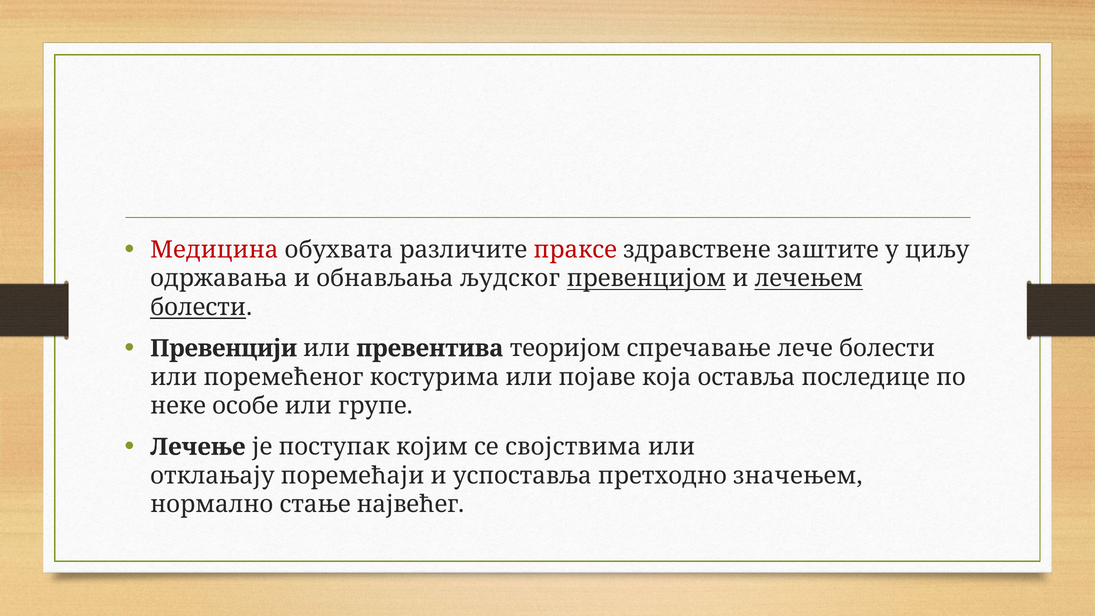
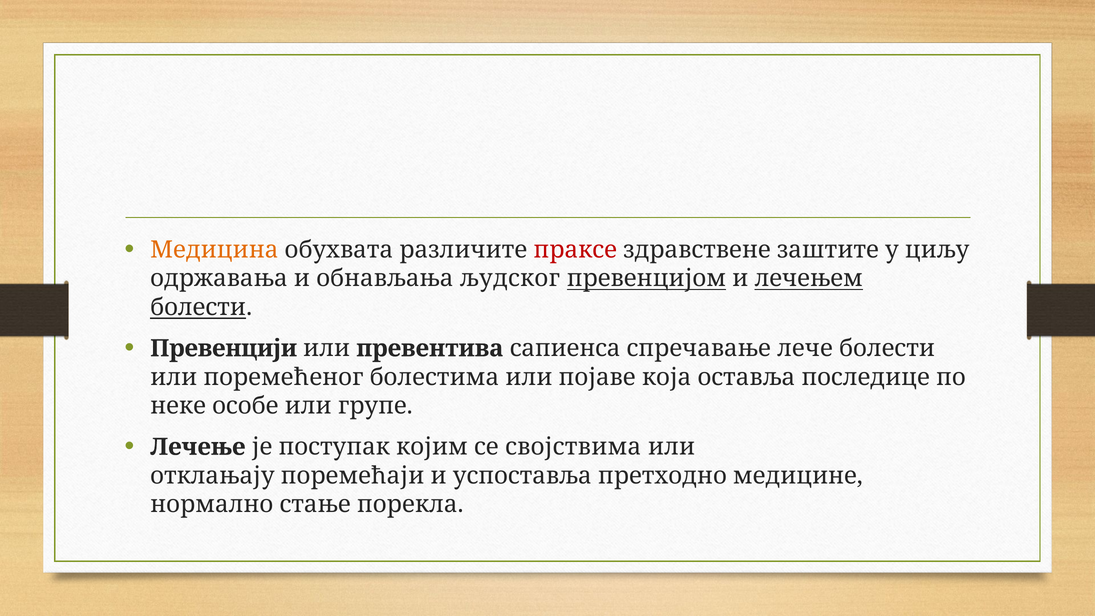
Медицина colour: red -> orange
теоријом: теоријом -> сапиенса
костурима: костурима -> болестима
значењем: значењем -> медицине
највећег: највећег -> порекла
